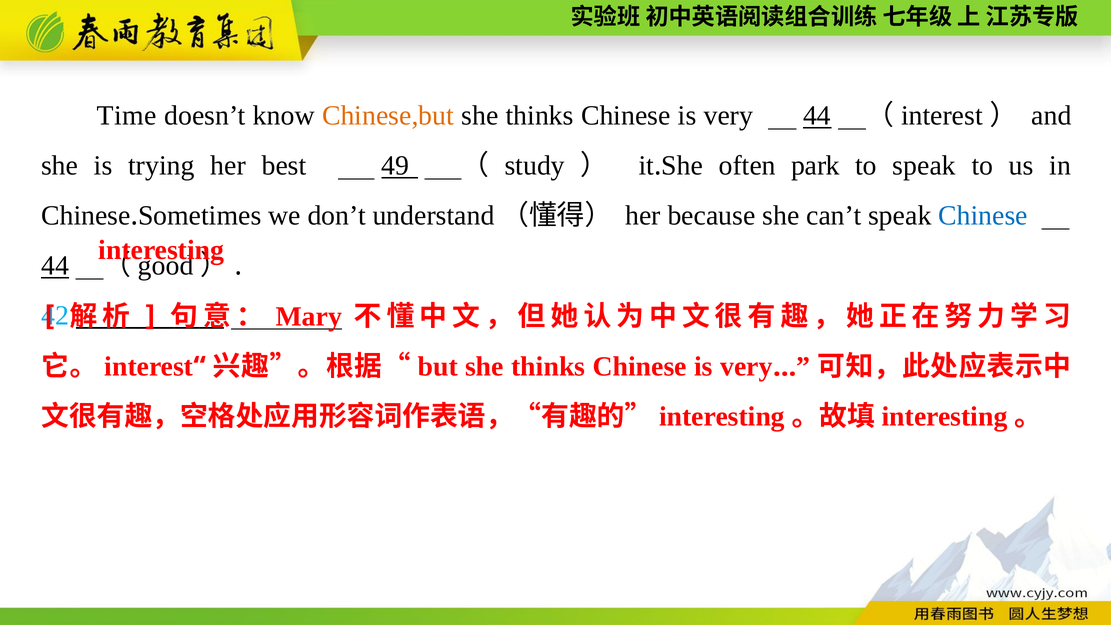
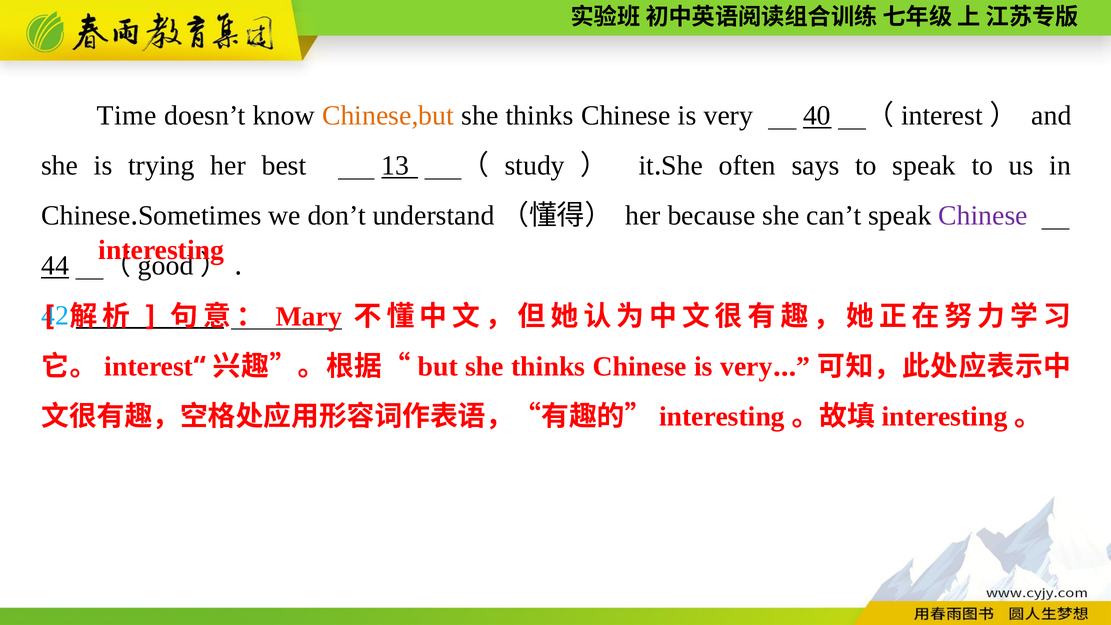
very 44: 44 -> 40
49: 49 -> 13
park: park -> says
Chinese at (983, 216) colour: blue -> purple
